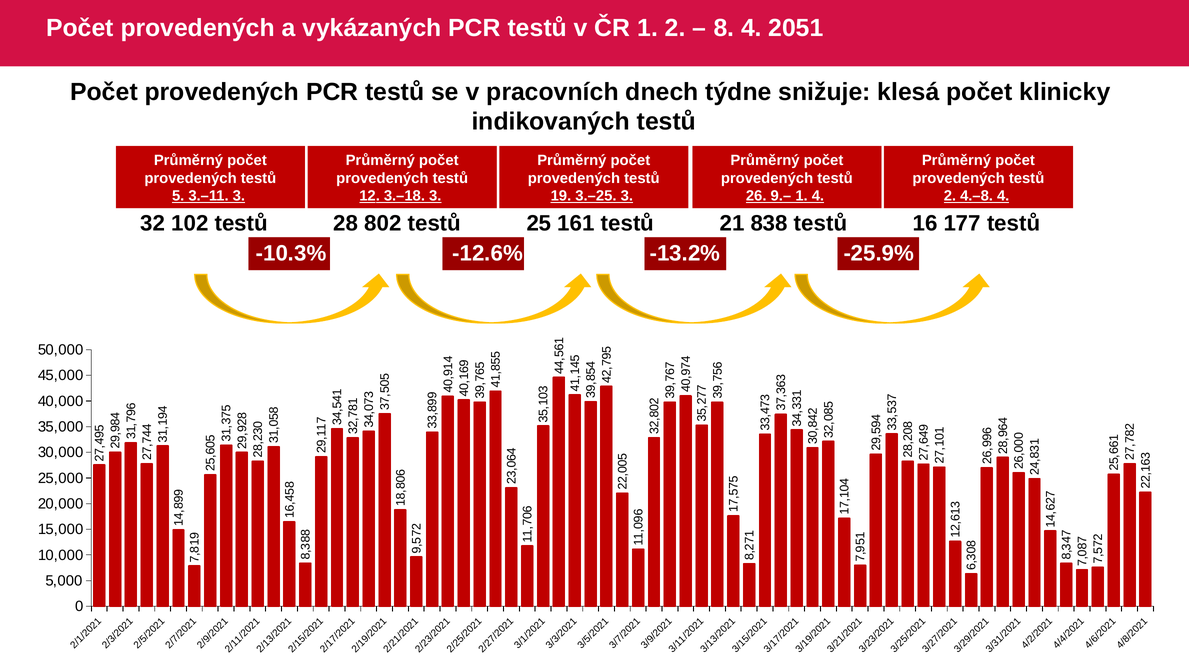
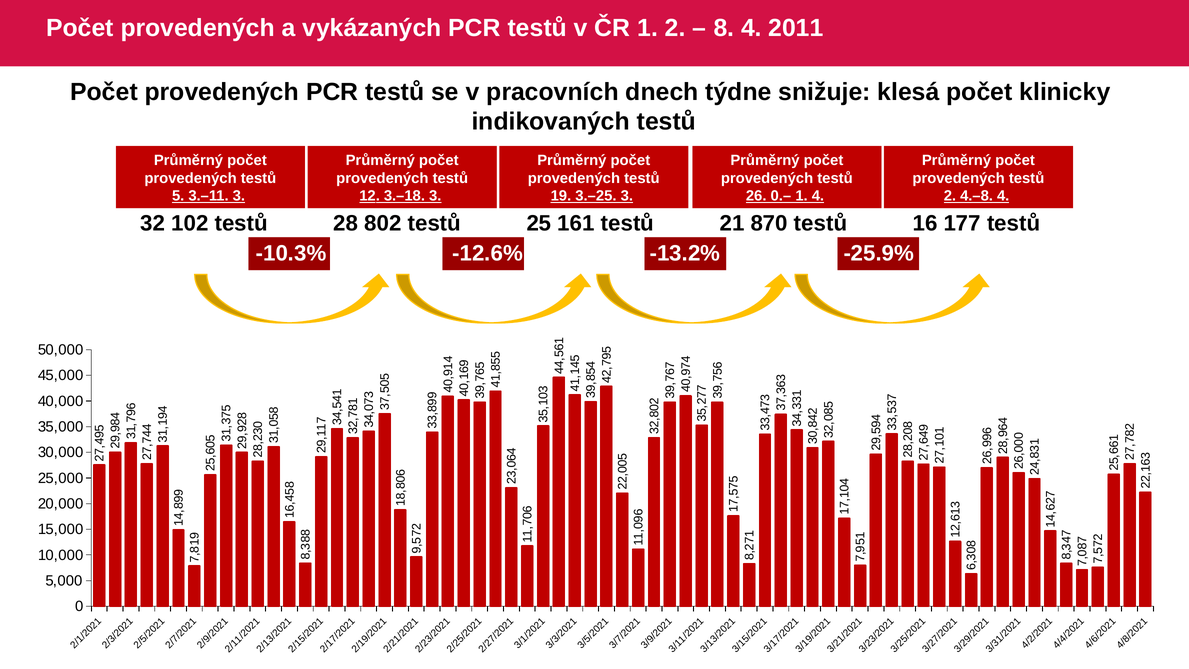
2051: 2051 -> 2011
9.–: 9.– -> 0.–
838: 838 -> 870
